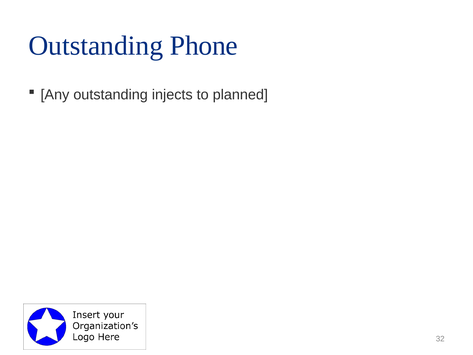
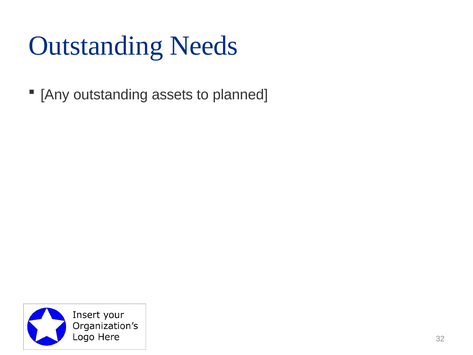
Phone: Phone -> Needs
injects: injects -> assets
